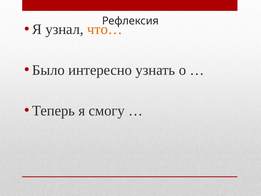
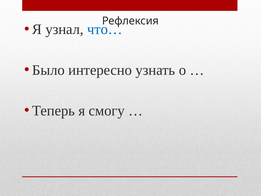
что… colour: orange -> blue
